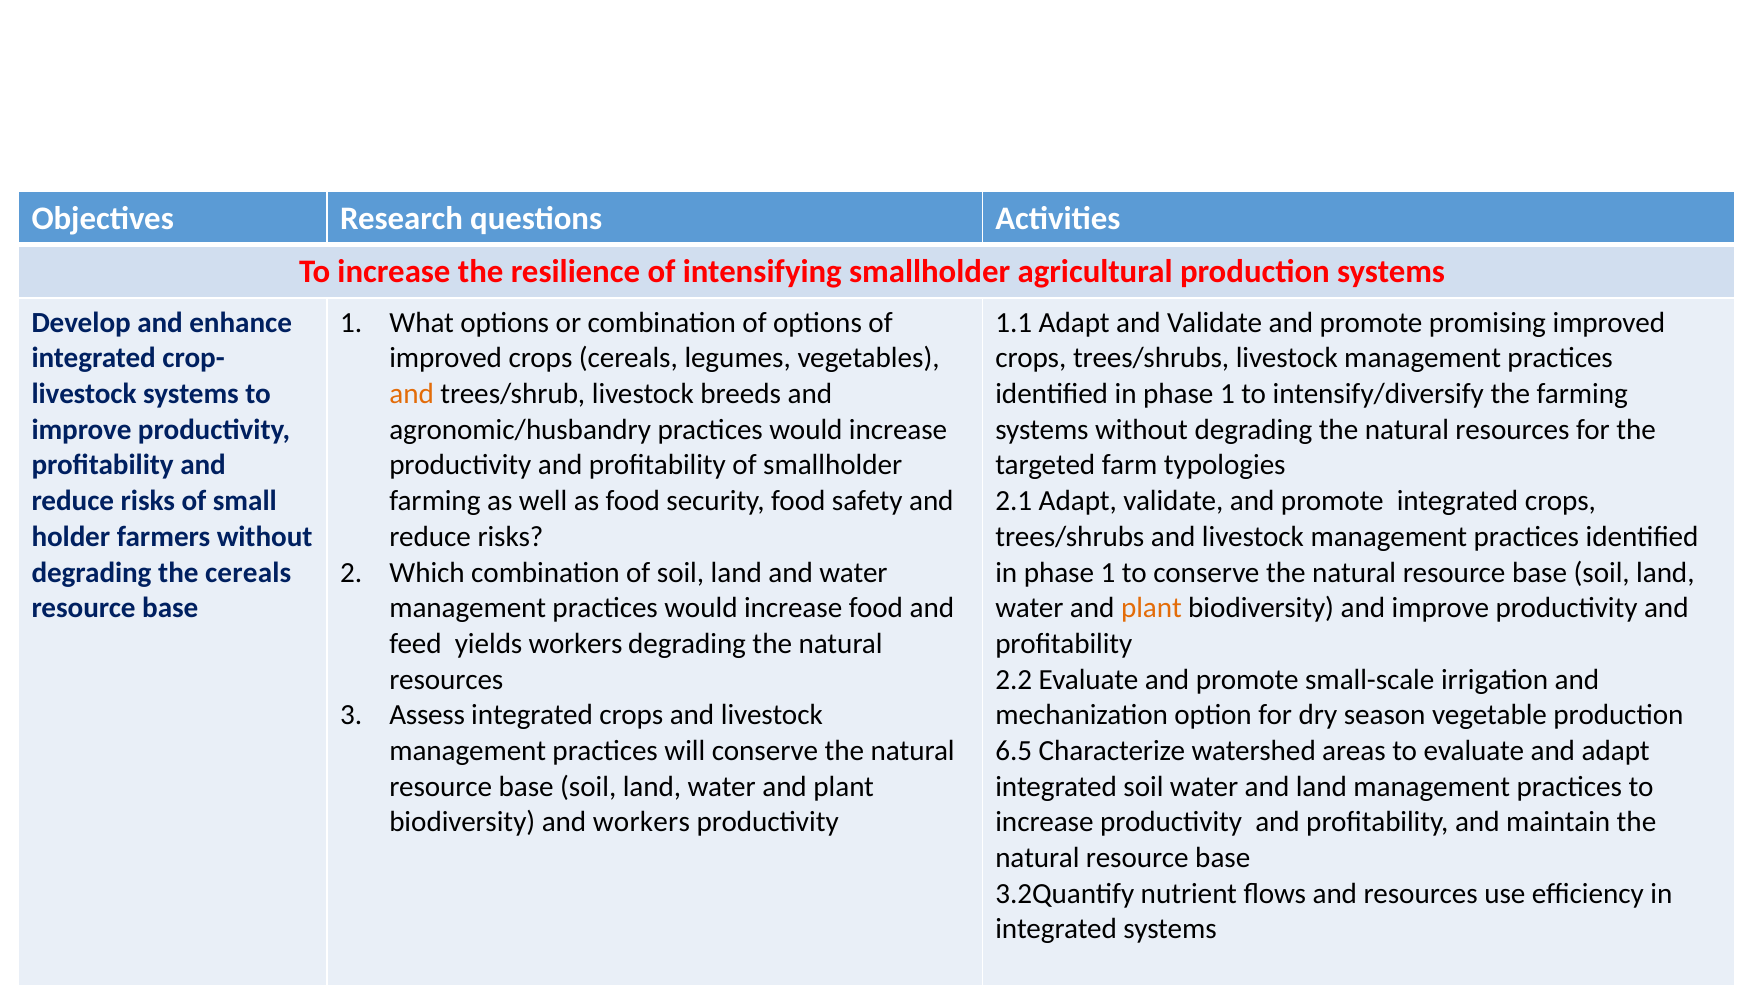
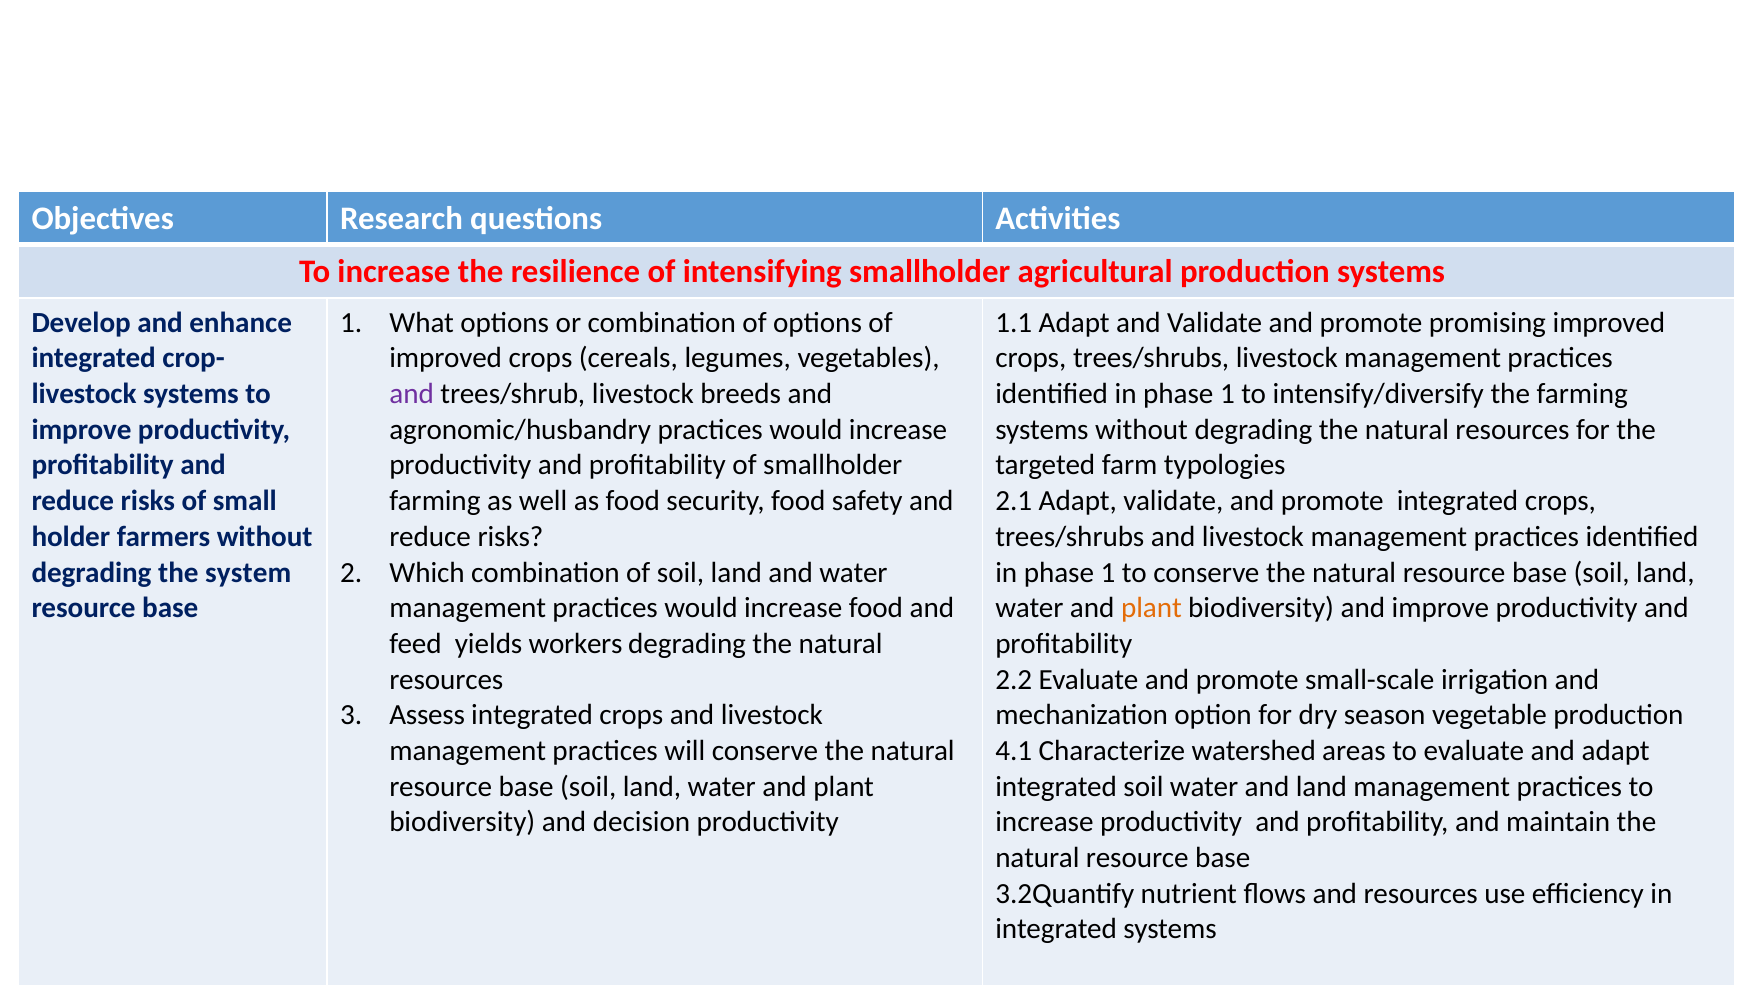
and at (412, 394) colour: orange -> purple
the cereals: cereals -> system
6.5: 6.5 -> 4.1
and workers: workers -> decision
